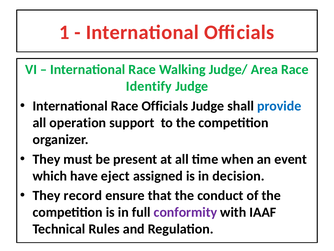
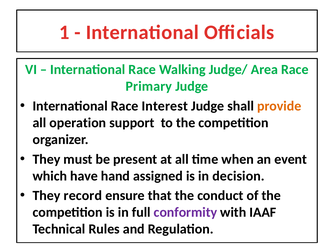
Identify: Identify -> Primary
Race Officials: Officials -> Interest
provide colour: blue -> orange
eject: eject -> hand
